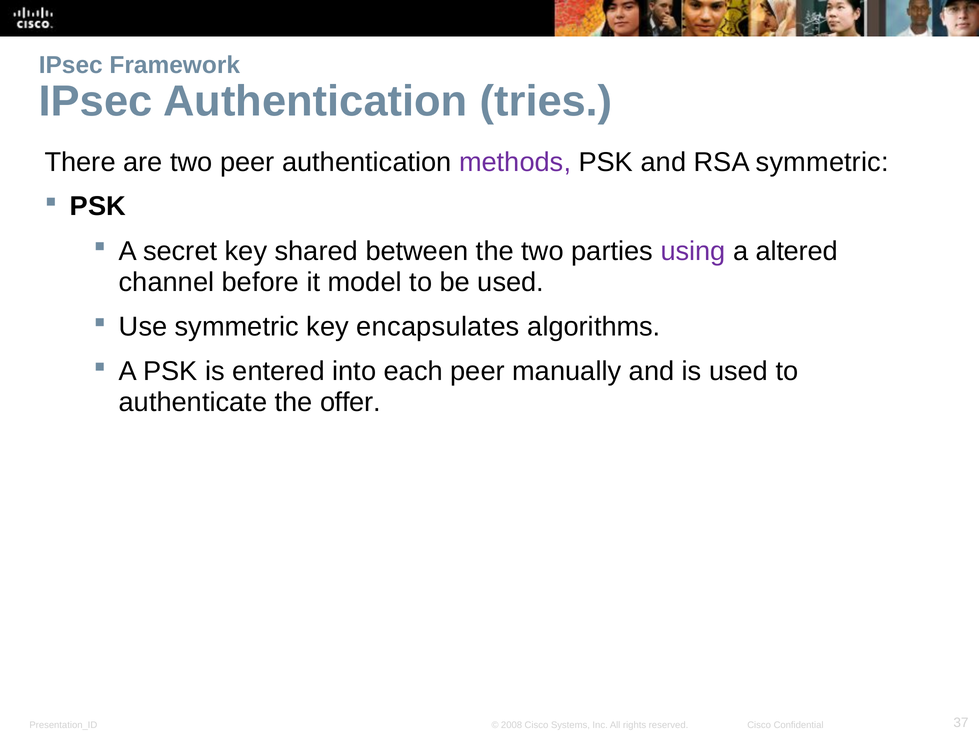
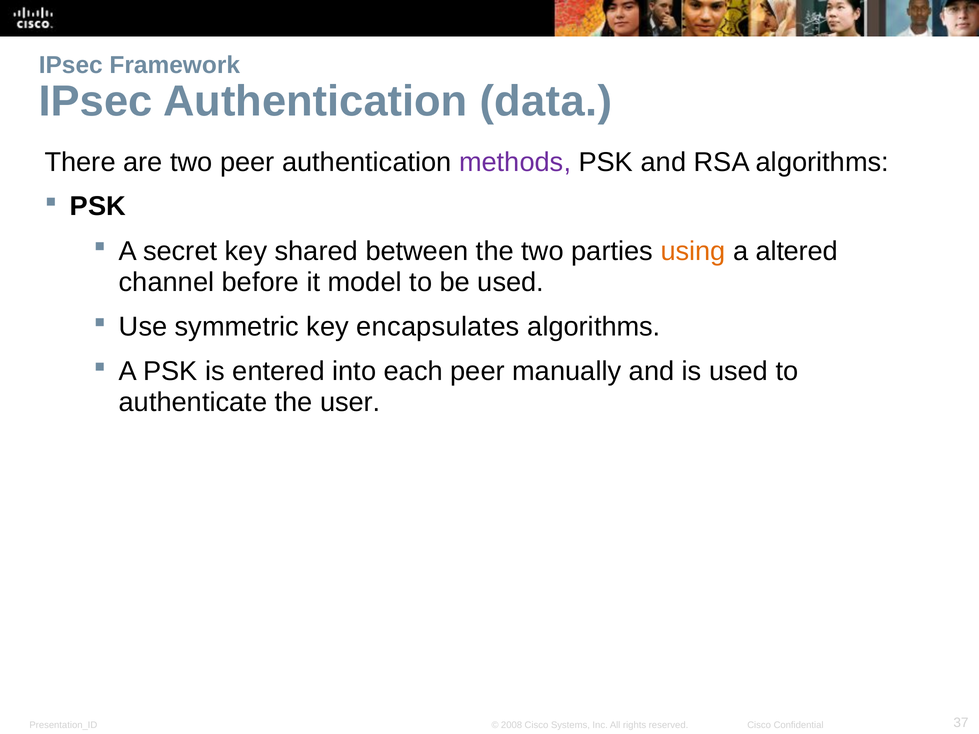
tries: tries -> data
RSA symmetric: symmetric -> algorithms
using colour: purple -> orange
offer: offer -> user
